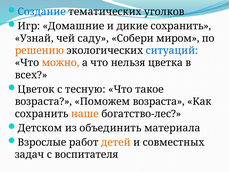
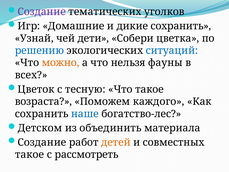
Создание at (42, 12) colour: blue -> purple
саду: саду -> дети
миром: миром -> цветка
решению colour: orange -> blue
цветка: цветка -> фауны
Поможем возраста: возраста -> каждого
наше colour: orange -> blue
Взрослые at (42, 142): Взрослые -> Создание
задач at (30, 154): задач -> такое
воспитателя: воспитателя -> рассмотреть
